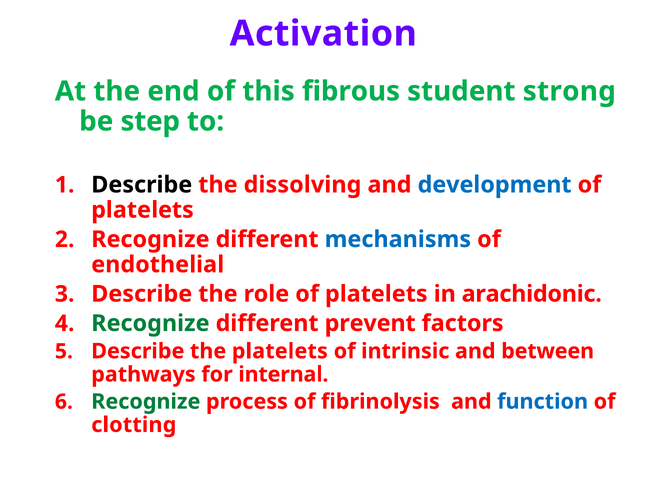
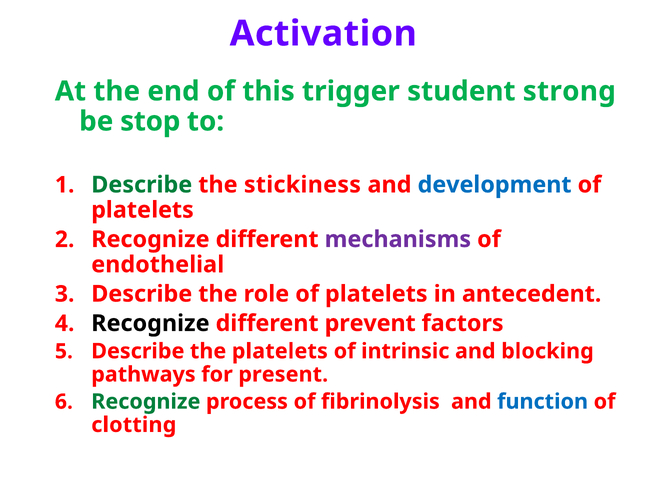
fibrous: fibrous -> trigger
step: step -> stop
Describe at (142, 185) colour: black -> green
dissolving: dissolving -> stickiness
mechanisms colour: blue -> purple
arachidonic: arachidonic -> antecedent
Recognize at (150, 323) colour: green -> black
between: between -> blocking
internal: internal -> present
